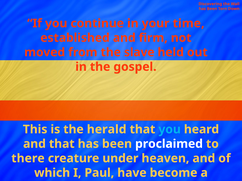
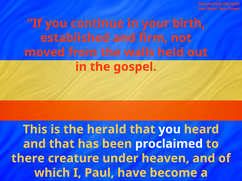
time: time -> birth
slave: slave -> walls
you at (170, 130) colour: light blue -> white
